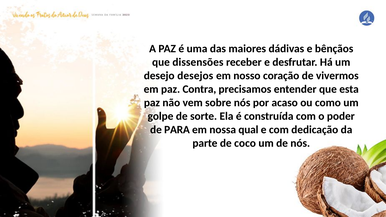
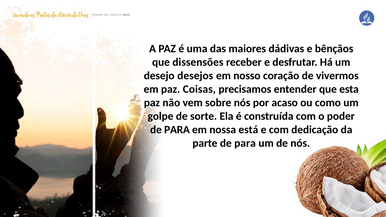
Contra: Contra -> Coisas
qual: qual -> está
parte de coco: coco -> para
